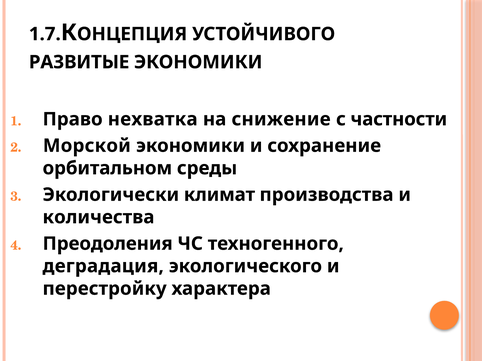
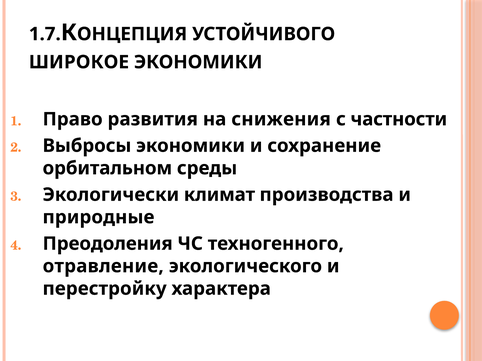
РАЗВИТЫЕ: РАЗВИТЫЕ -> ШИРОКОЕ
нехватка: нехватка -> развития
снижение: снижение -> снижения
Морской: Морской -> Выбросы
количества: количества -> природные
деградация: деградация -> отравление
